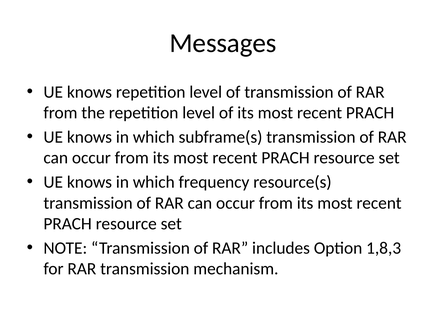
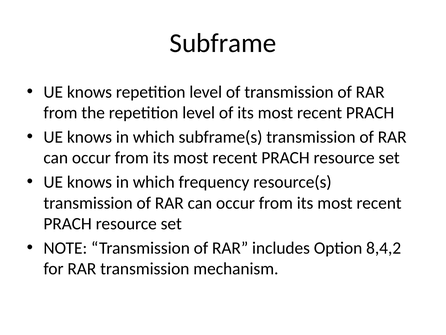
Messages: Messages -> Subframe
1,8,3: 1,8,3 -> 8,4,2
